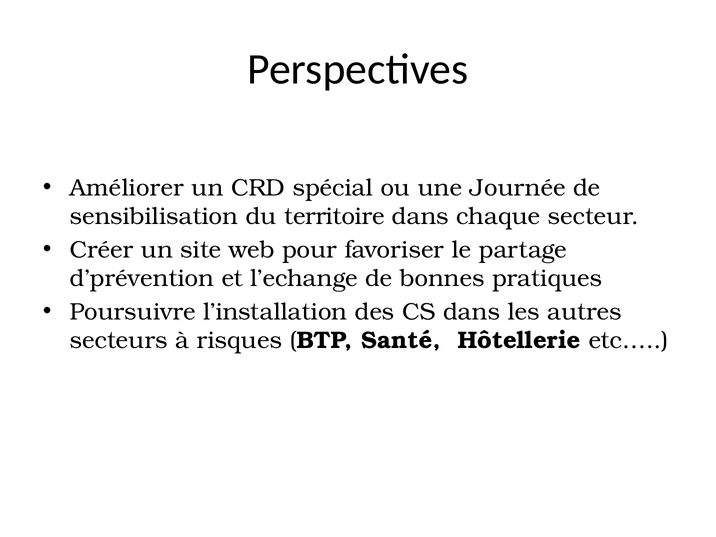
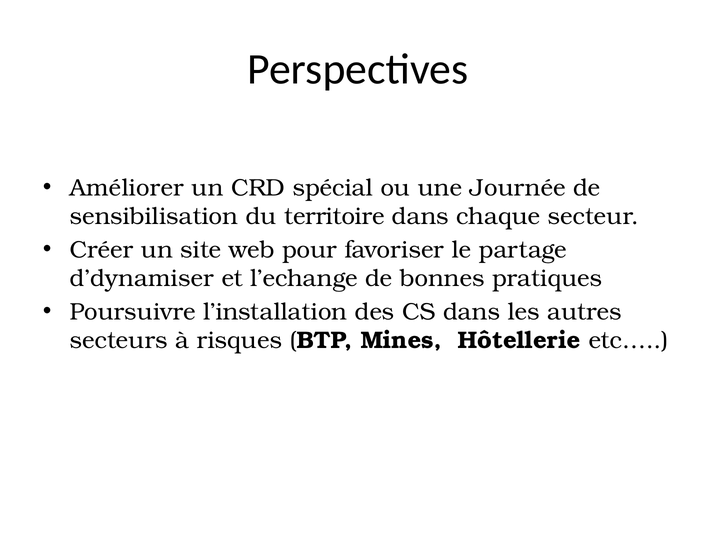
d’prévention: d’prévention -> d’dynamiser
Santé: Santé -> Mines
